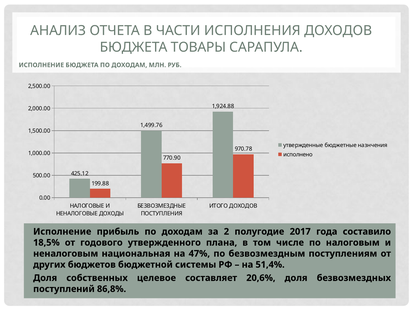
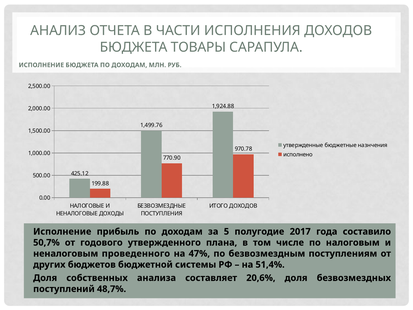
2: 2 -> 5
18,5%: 18,5% -> 50,7%
национальная: национальная -> проведенного
целевое: целевое -> анализа
86,8%: 86,8% -> 48,7%
